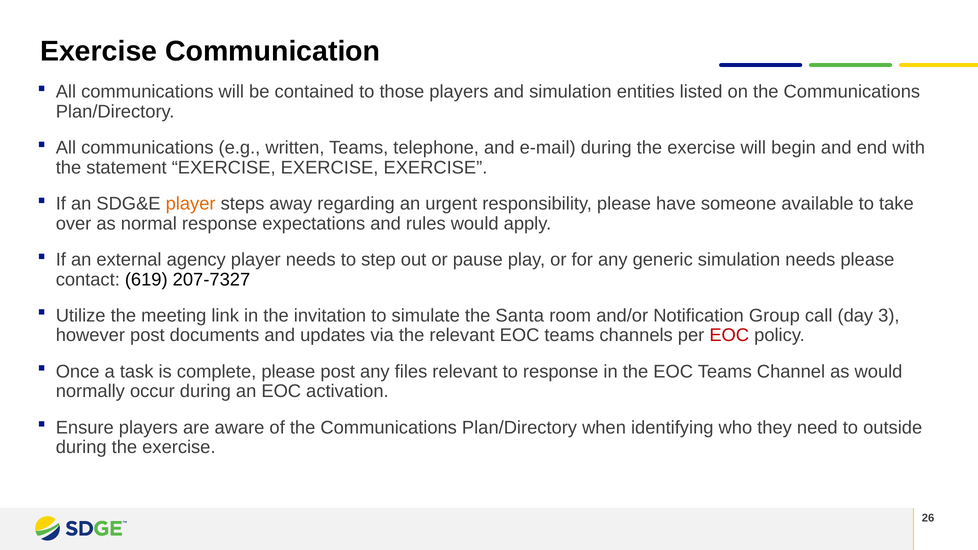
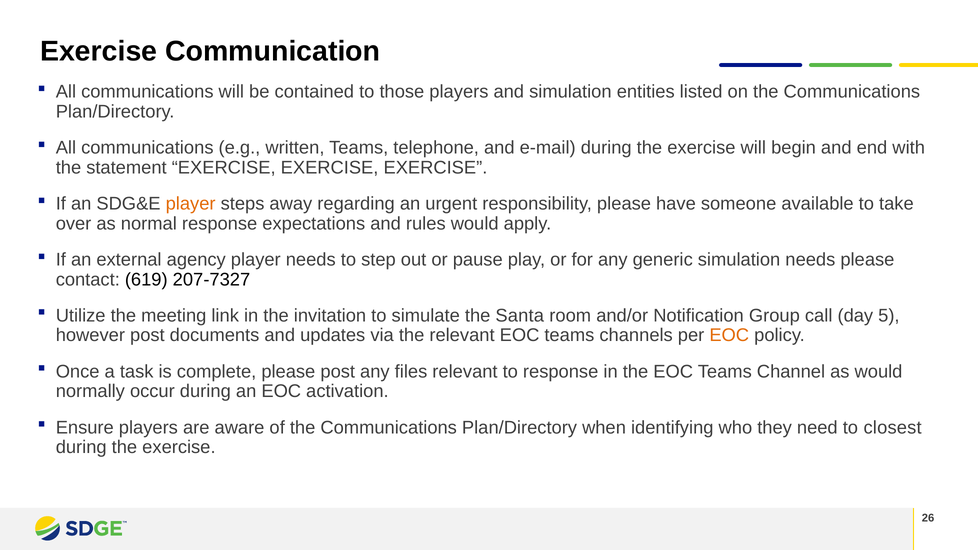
3: 3 -> 5
EOC at (729, 335) colour: red -> orange
outside: outside -> closest
